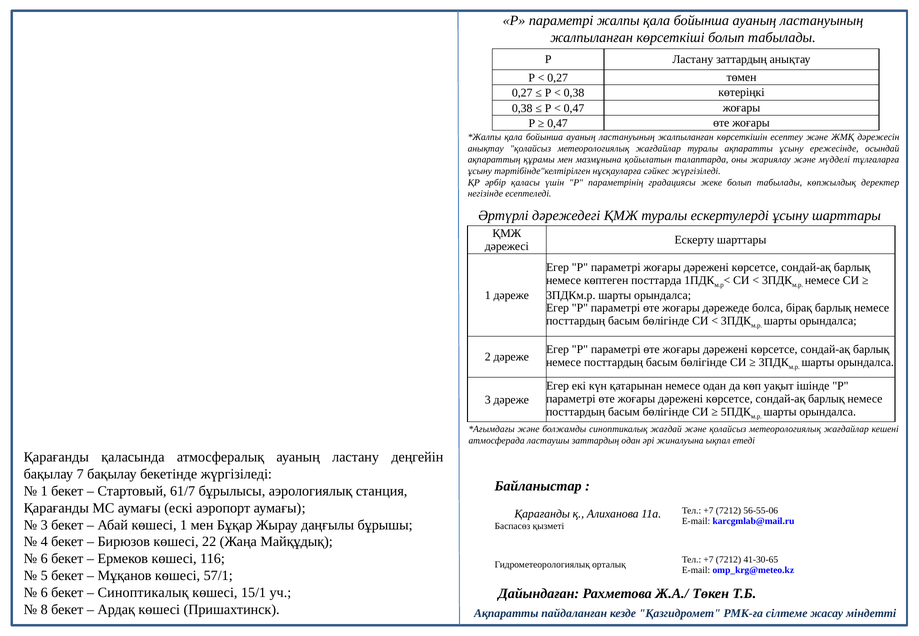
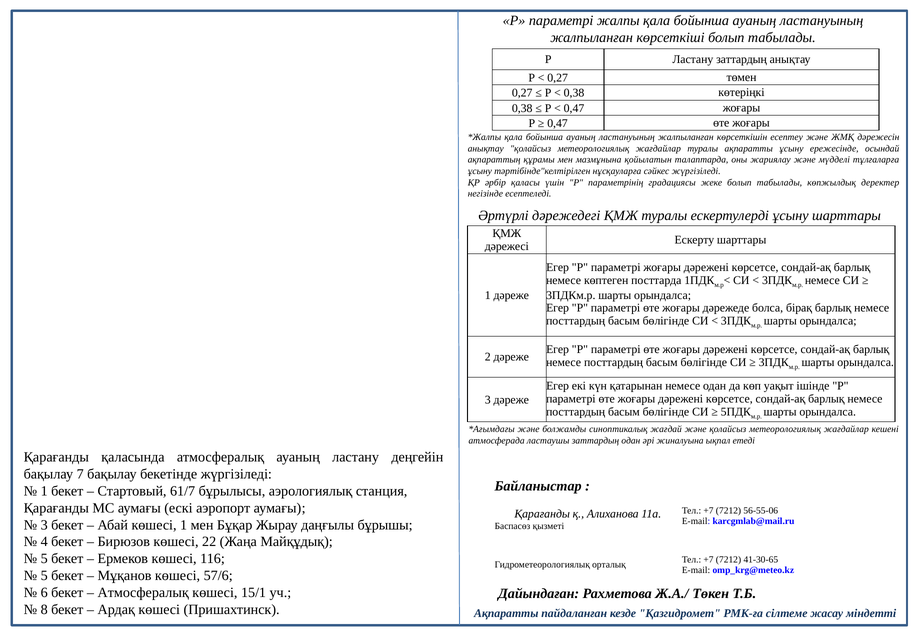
6 at (44, 559): 6 -> 5
57/1: 57/1 -> 57/6
Синоптикалық at (143, 593): Синоптикалық -> Атмосфералық
